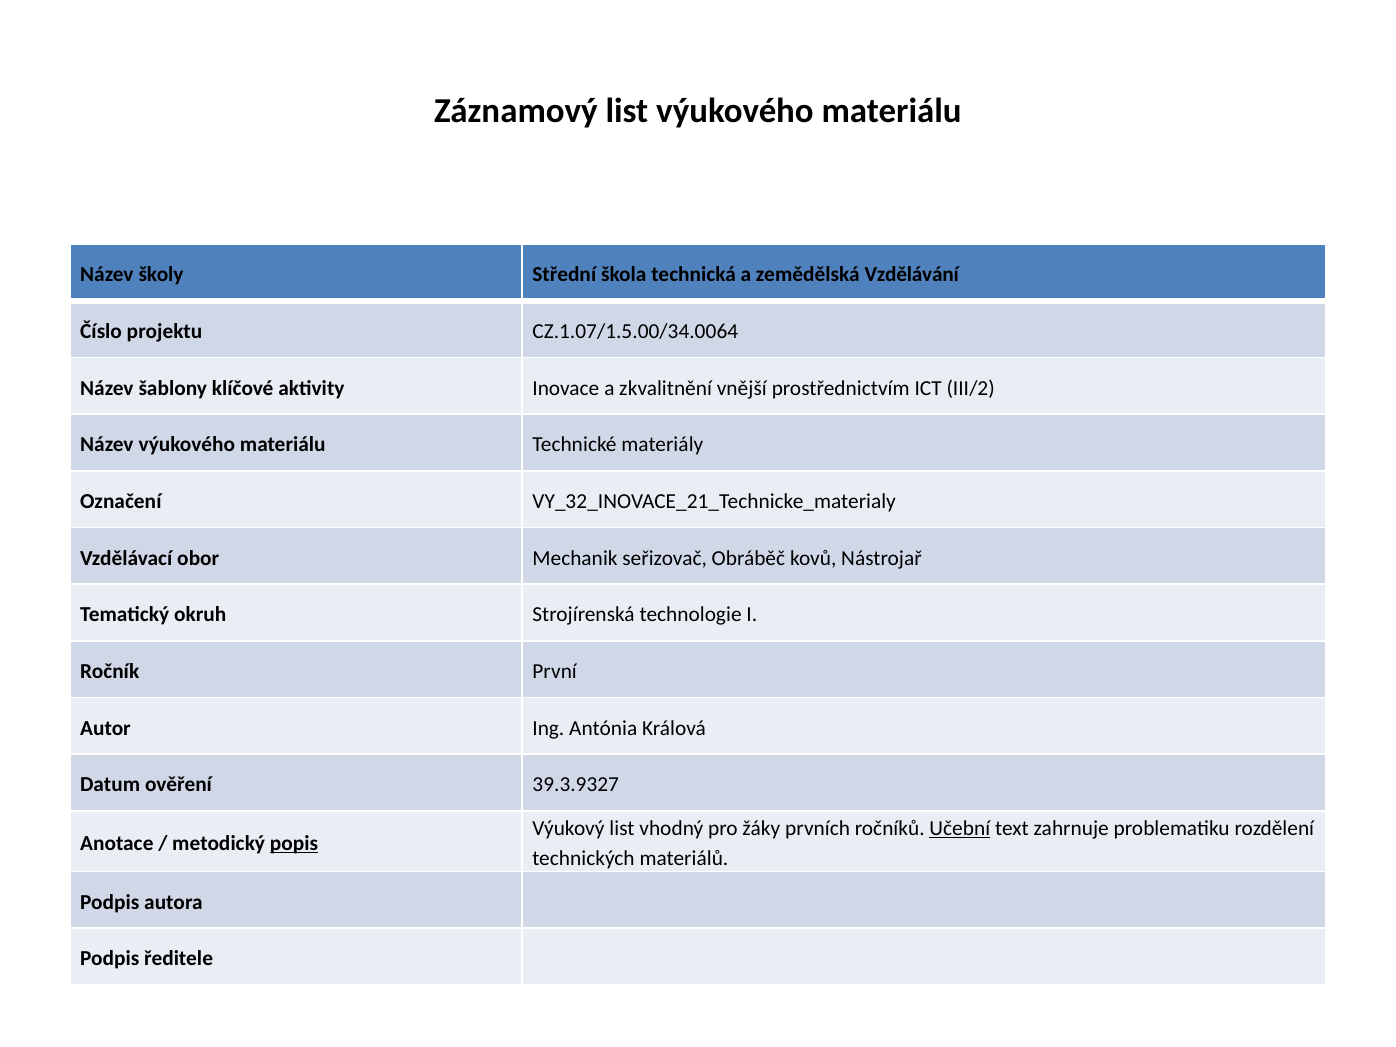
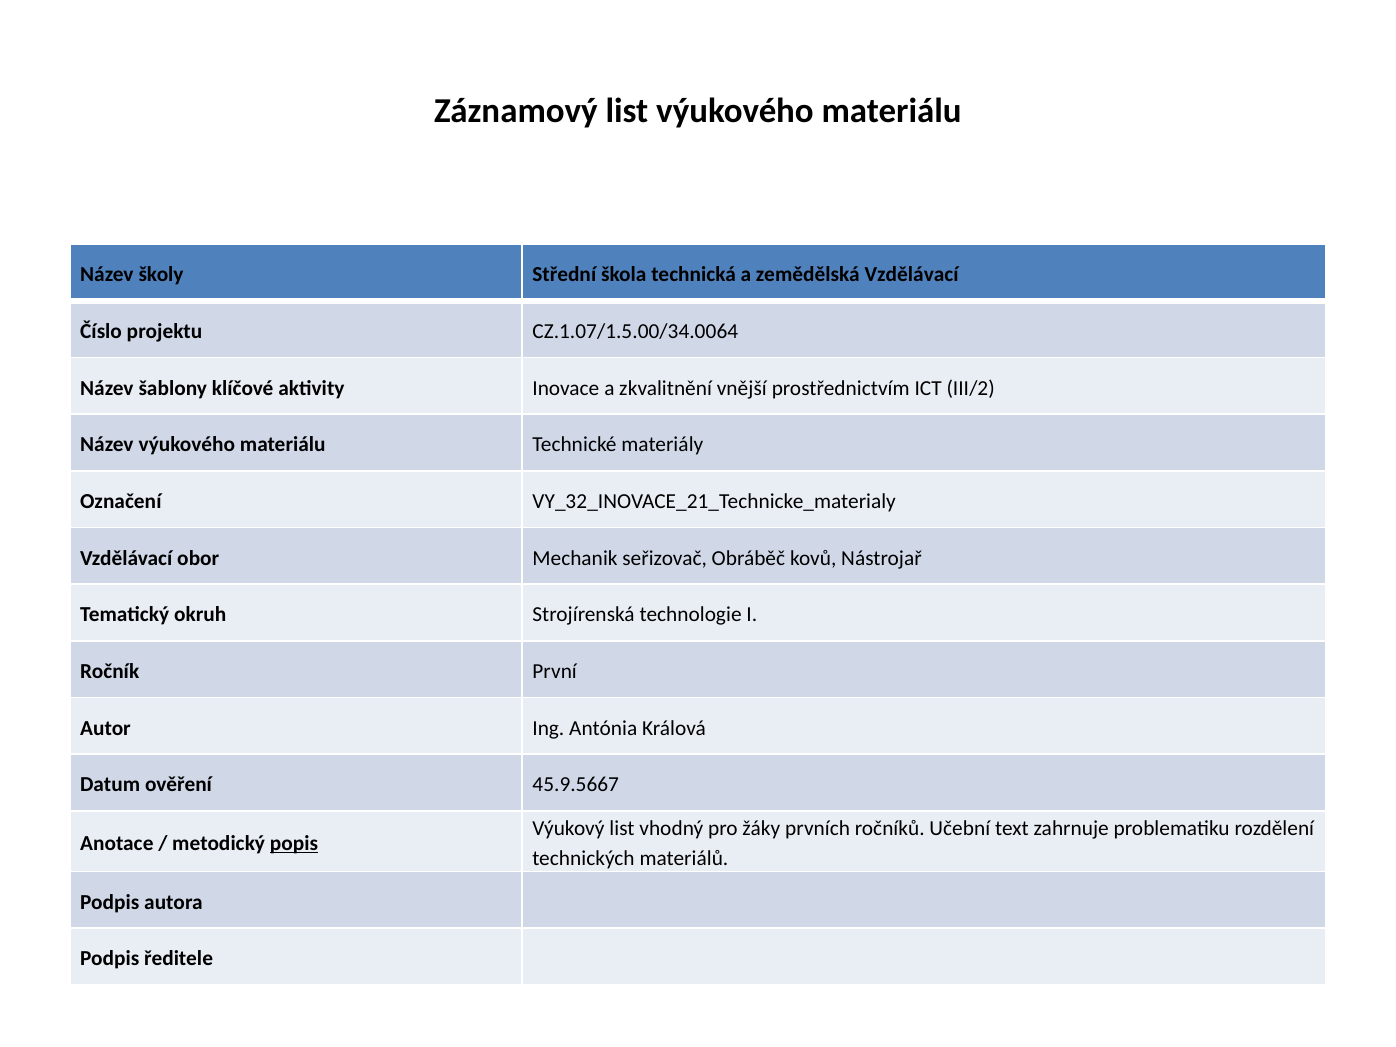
zemědělská Vzdělávání: Vzdělávání -> Vzdělávací
39.3.9327: 39.3.9327 -> 45.9.5667
Učební underline: present -> none
